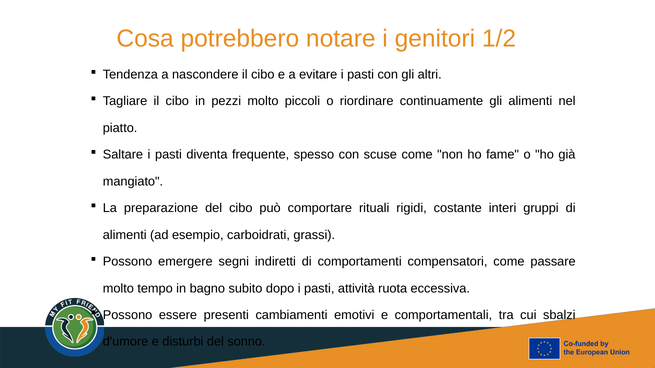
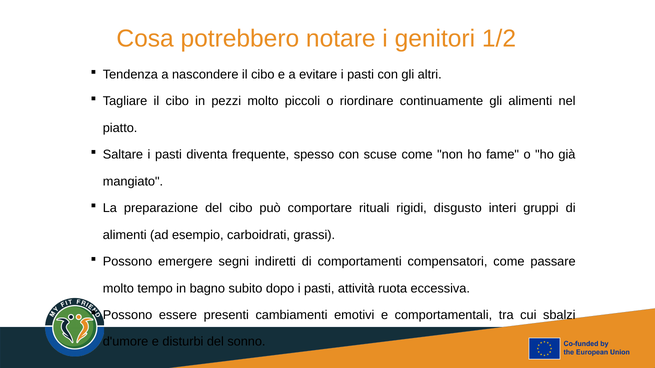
costante: costante -> disgusto
